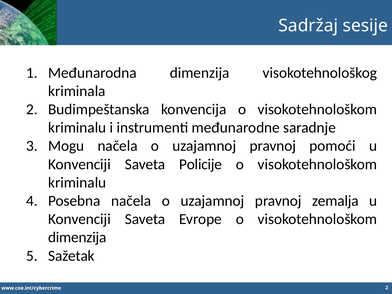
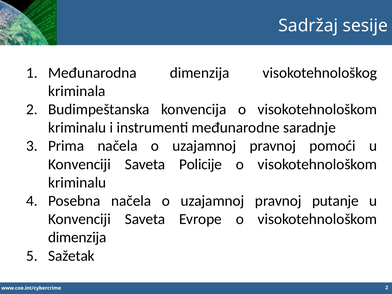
Mogu: Mogu -> Prima
zemalja: zemalja -> putanje
